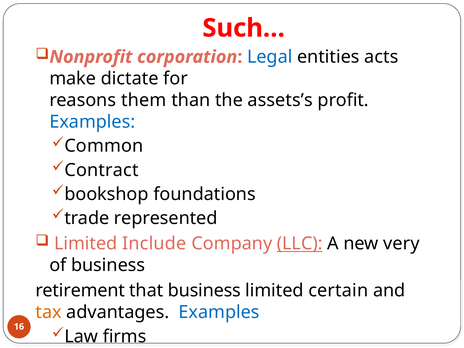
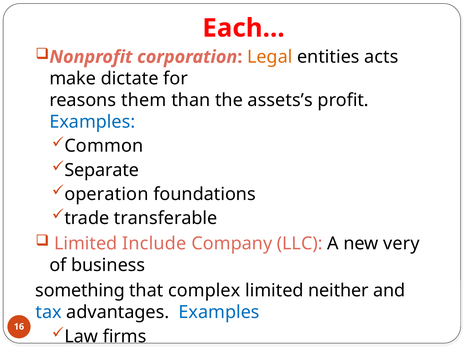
Such…: Such… -> Each…
Legal colour: blue -> orange
Contract: Contract -> Separate
bookshop: bookshop -> operation
represented: represented -> transferable
LLC underline: present -> none
retirement: retirement -> something
that business: business -> complex
certain: certain -> neither
tax colour: orange -> blue
